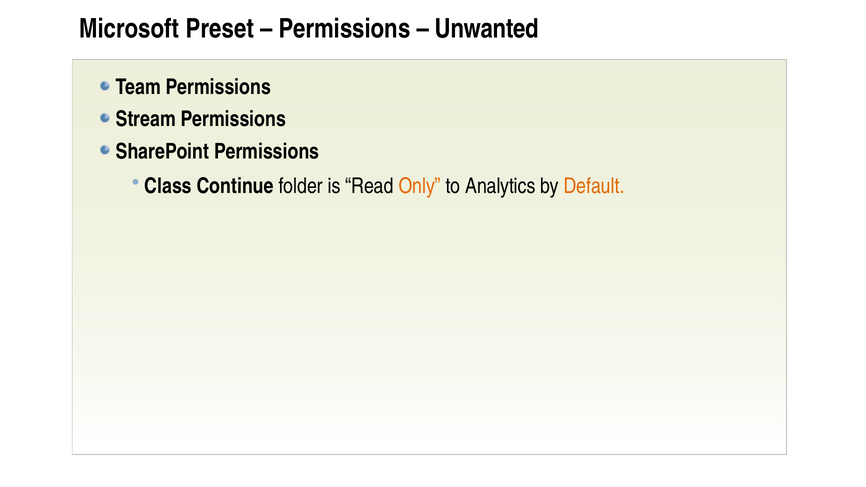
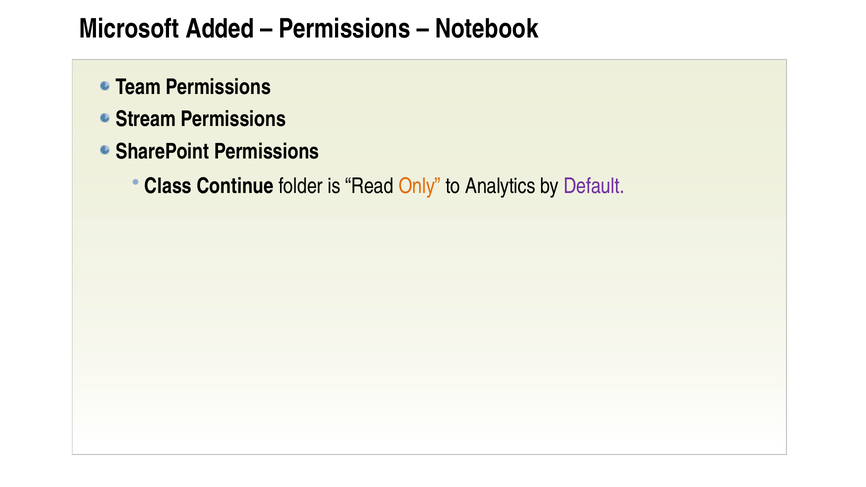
Preset: Preset -> Added
Unwanted: Unwanted -> Notebook
Default colour: orange -> purple
